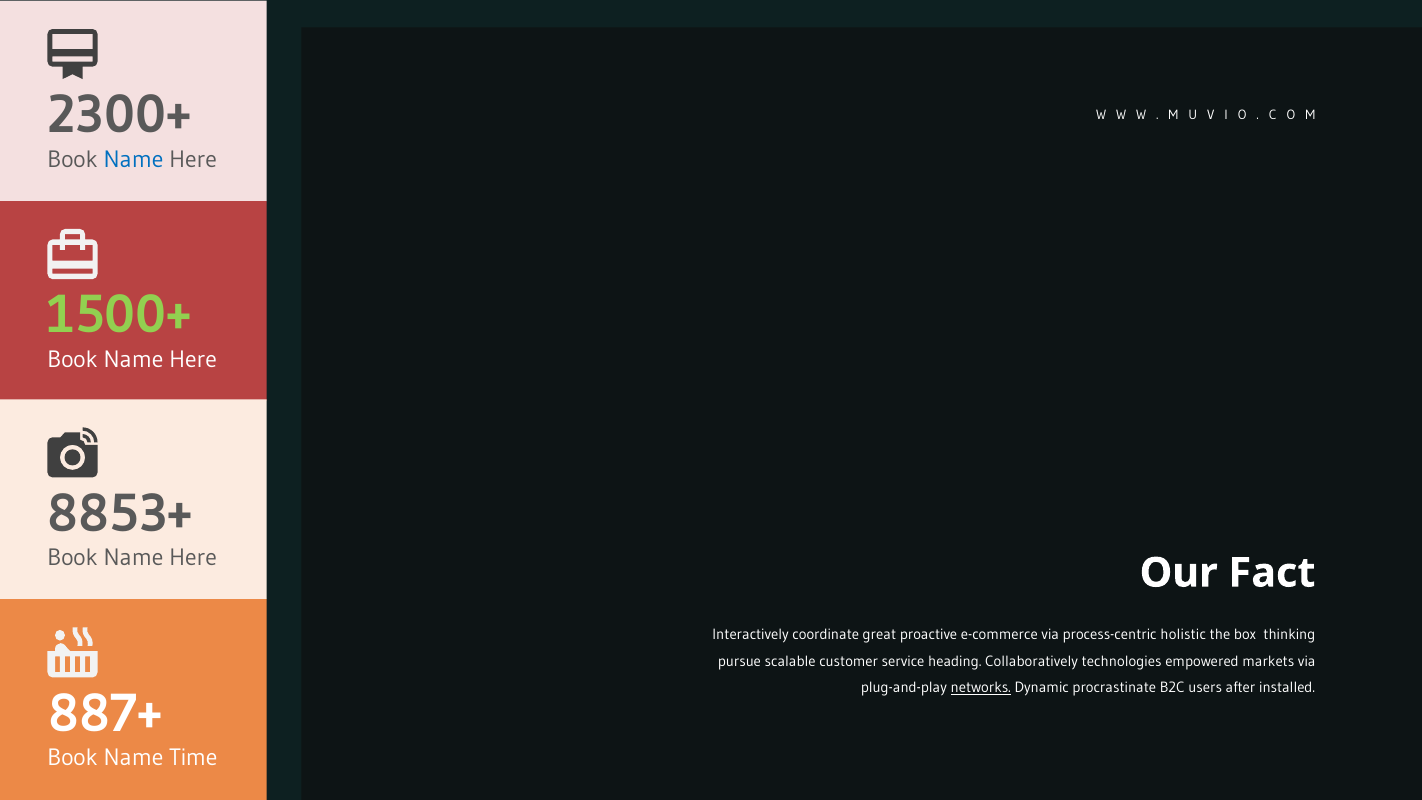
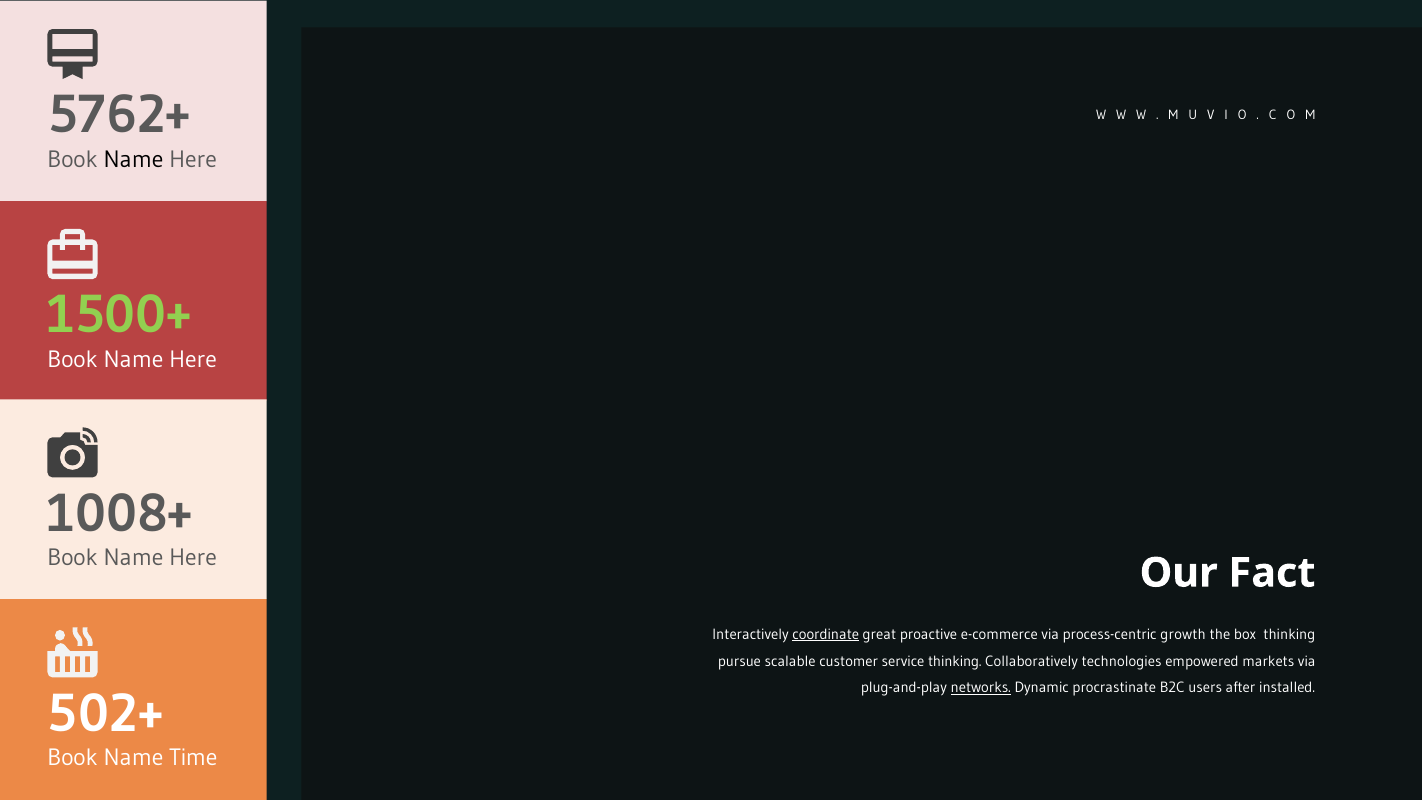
2300+: 2300+ -> 5762+
Name at (134, 160) colour: blue -> black
8853+: 8853+ -> 1008+
coordinate underline: none -> present
holistic: holistic -> growth
service heading: heading -> thinking
887+: 887+ -> 502+
